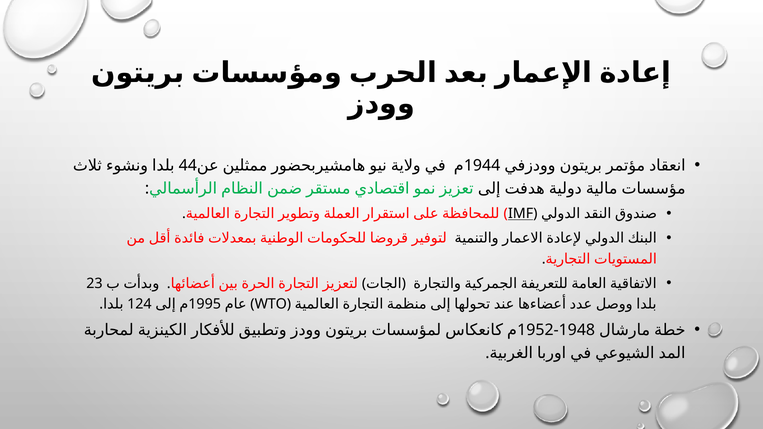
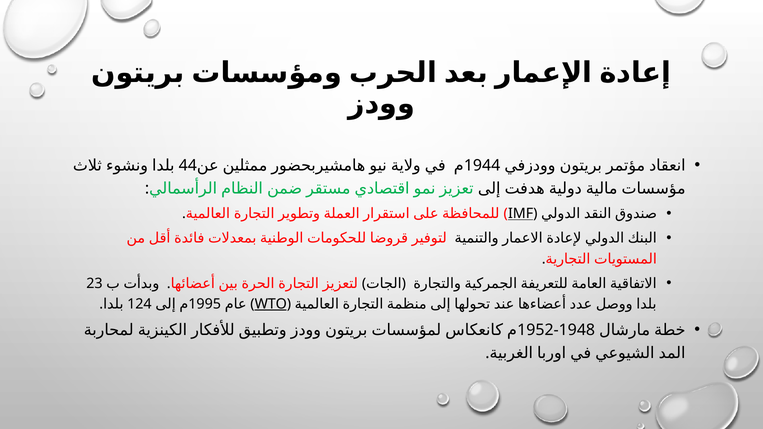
WTO underline: none -> present
